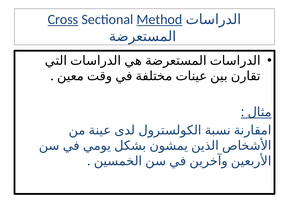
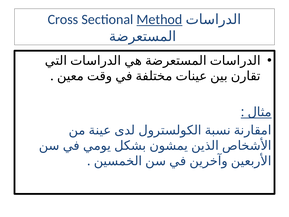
Cross underline: present -> none
